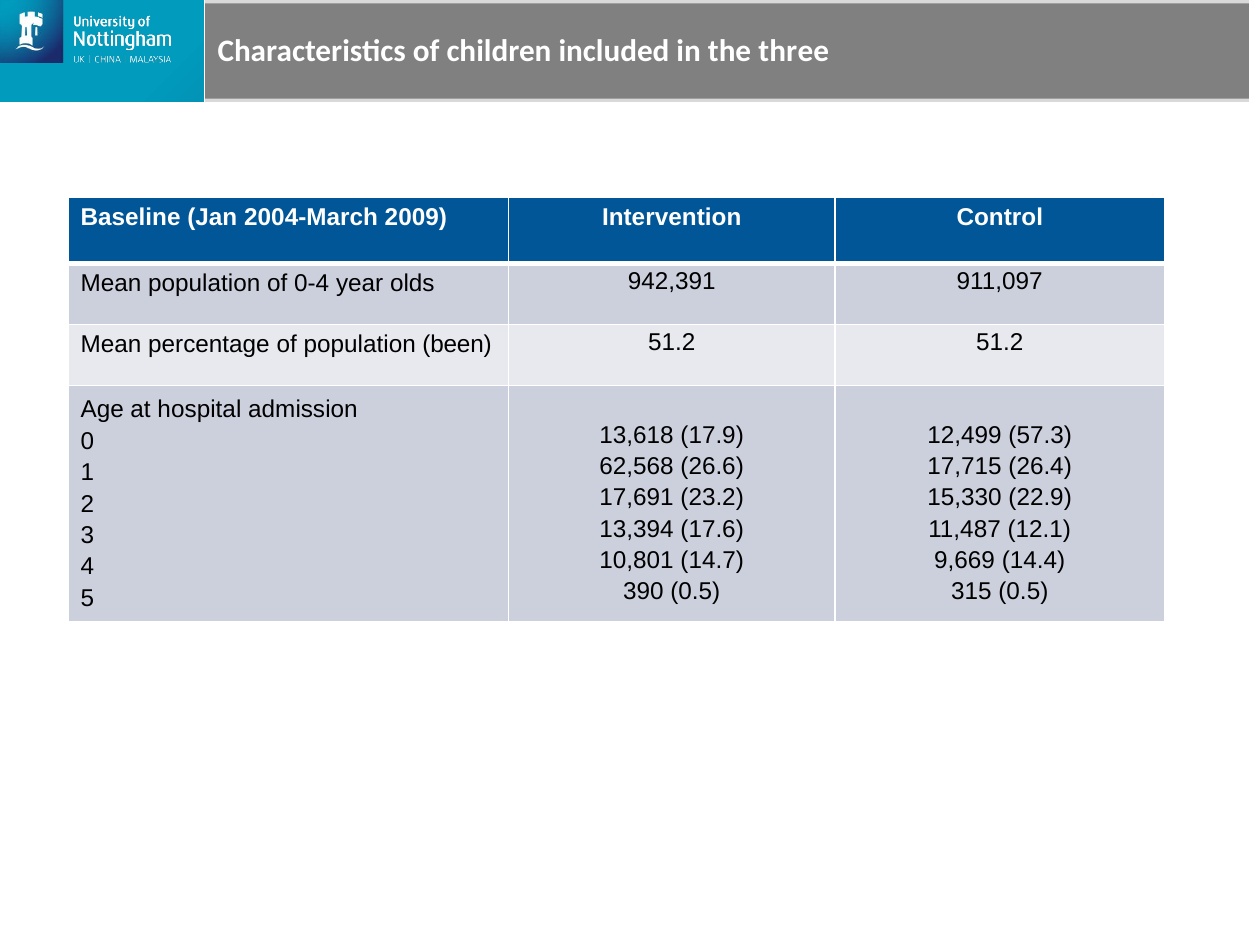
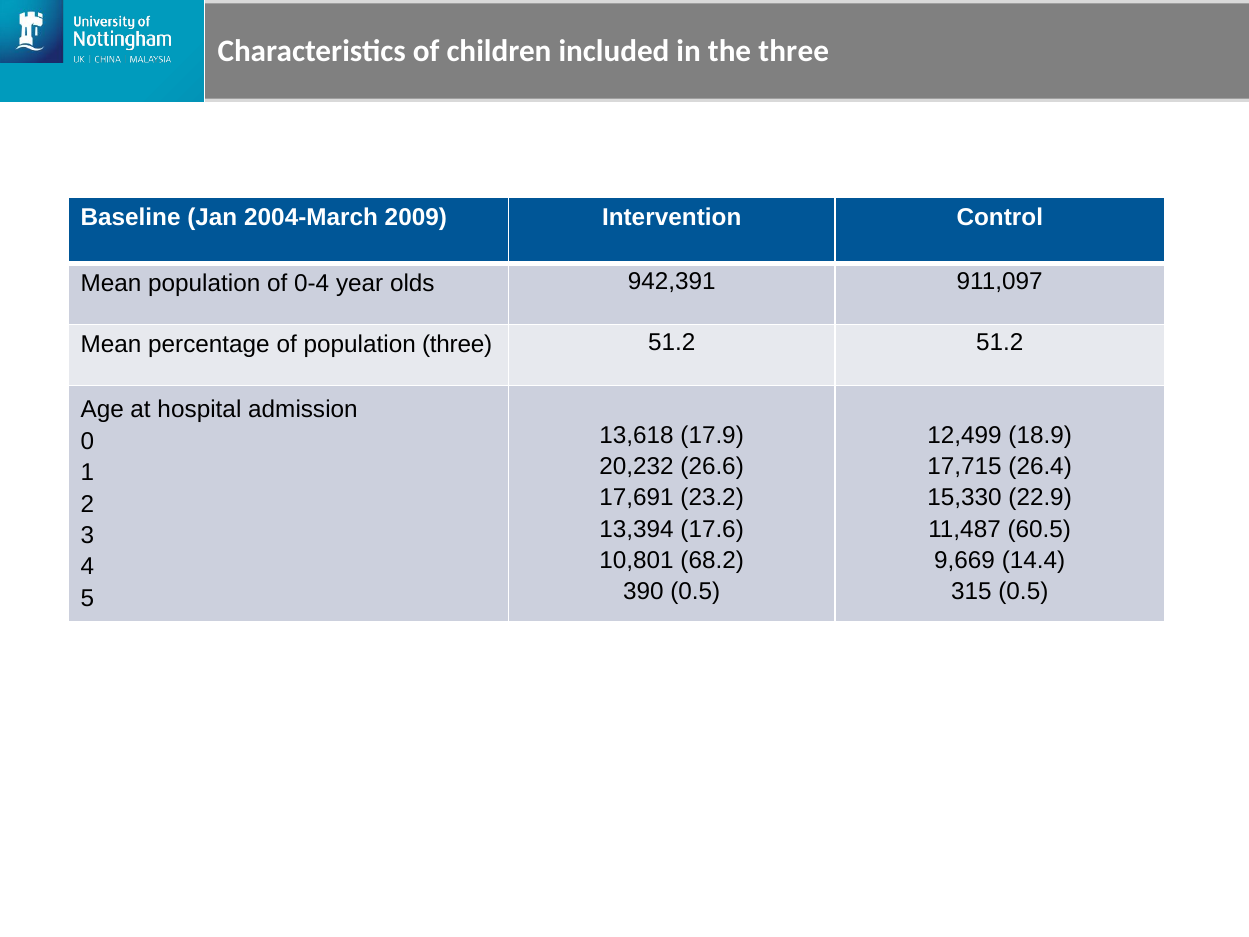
population been: been -> three
57.3: 57.3 -> 18.9
62,568: 62,568 -> 20,232
12.1: 12.1 -> 60.5
14.7: 14.7 -> 68.2
